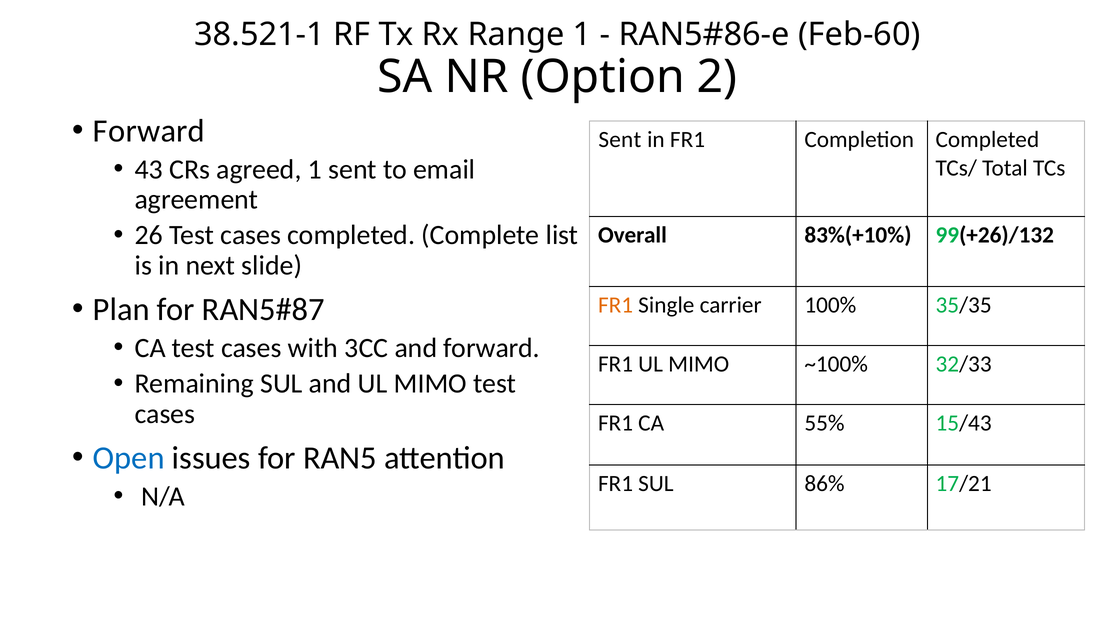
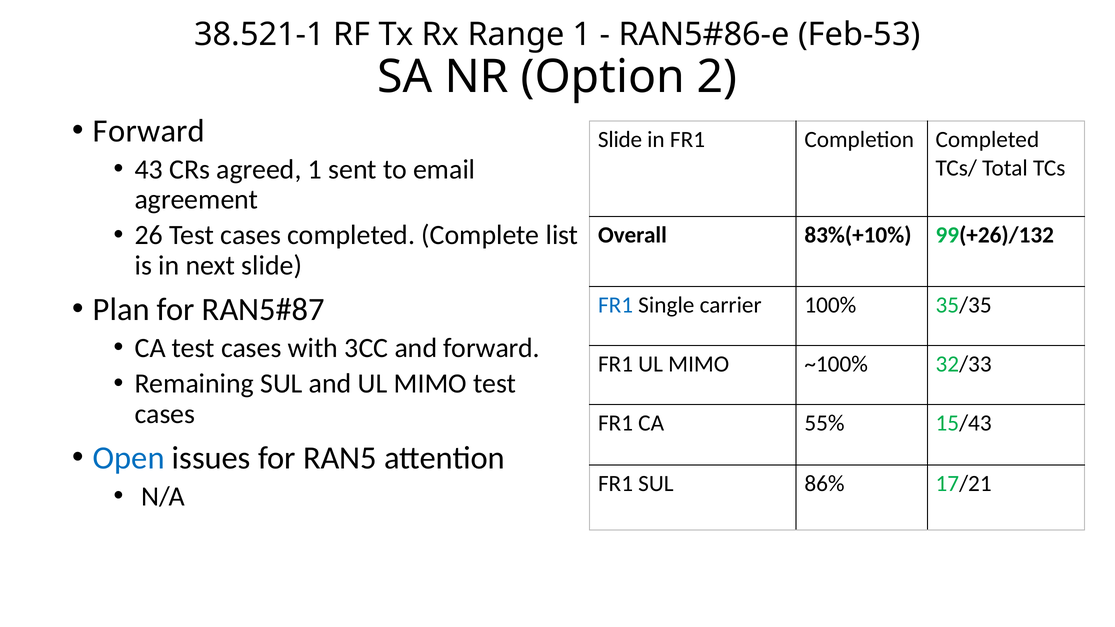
Feb-60: Feb-60 -> Feb-53
Sent at (620, 139): Sent -> Slide
FR1 at (616, 305) colour: orange -> blue
